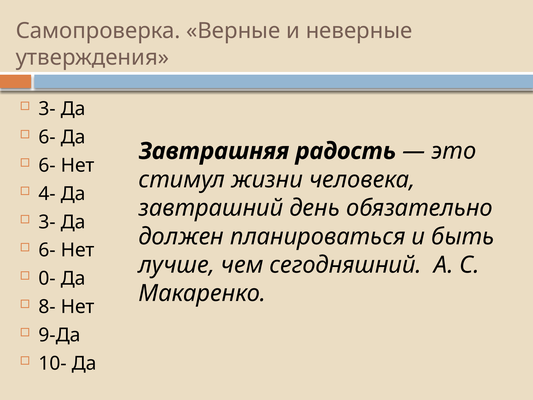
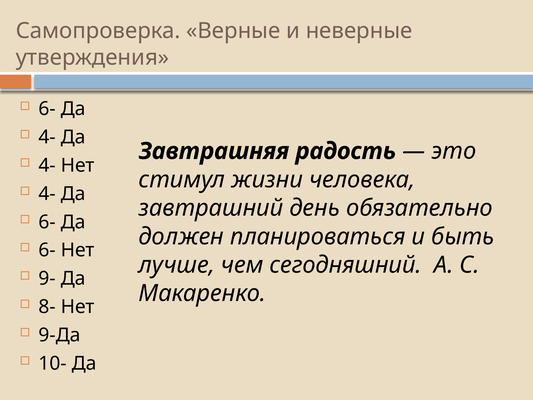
3- at (47, 109): 3- -> 6-
6- at (47, 137): 6- -> 4-
6- at (47, 165): 6- -> 4-
3- at (47, 222): 3- -> 6-
0-: 0- -> 9-
